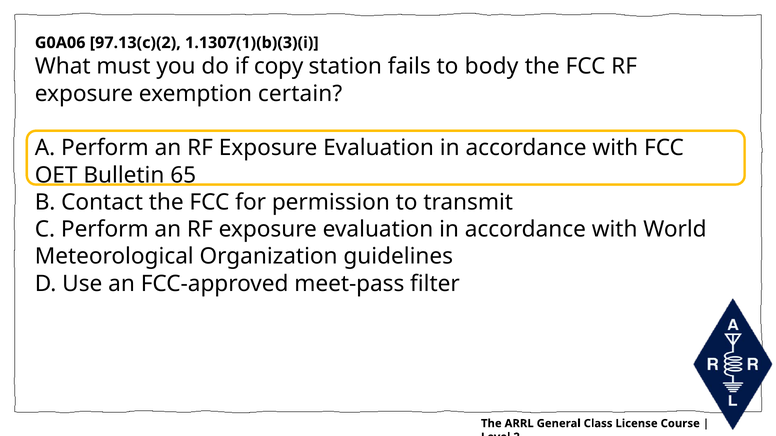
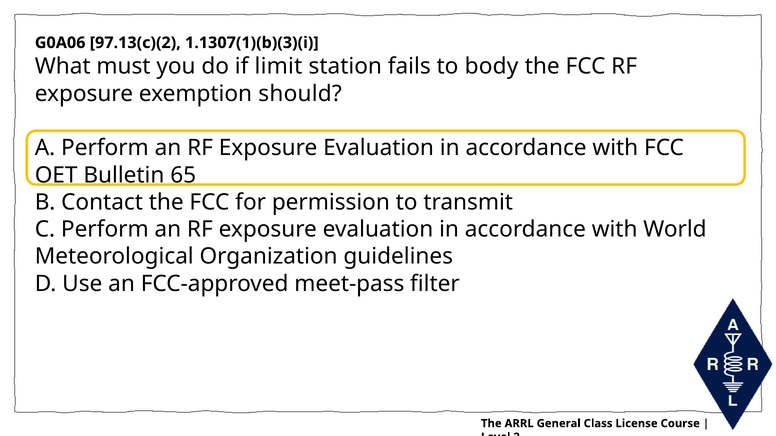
copy: copy -> limit
certain: certain -> should
